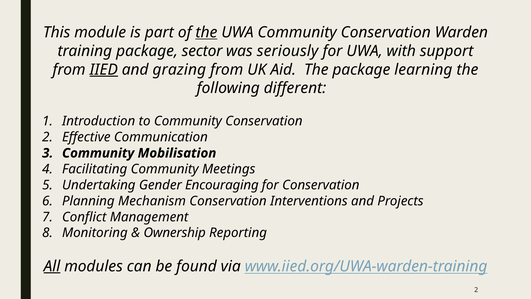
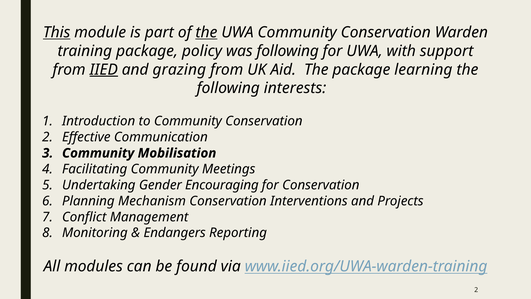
This underline: none -> present
sector: sector -> policy
was seriously: seriously -> following
different: different -> interests
Ownership: Ownership -> Endangers
All underline: present -> none
